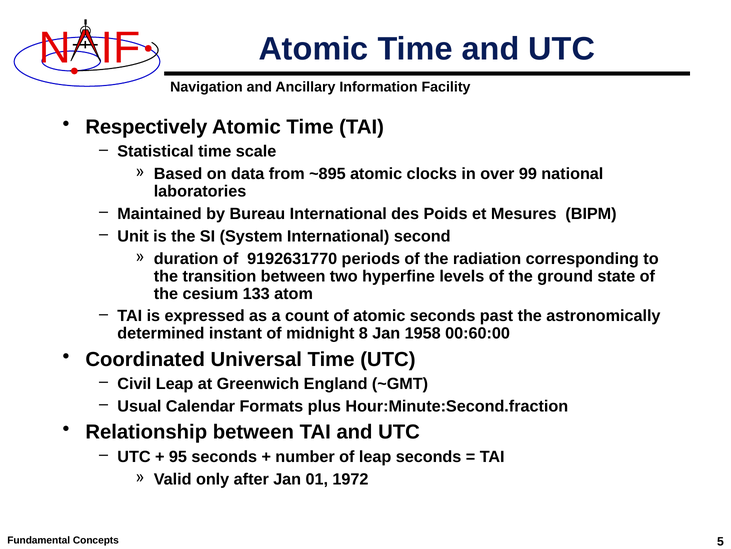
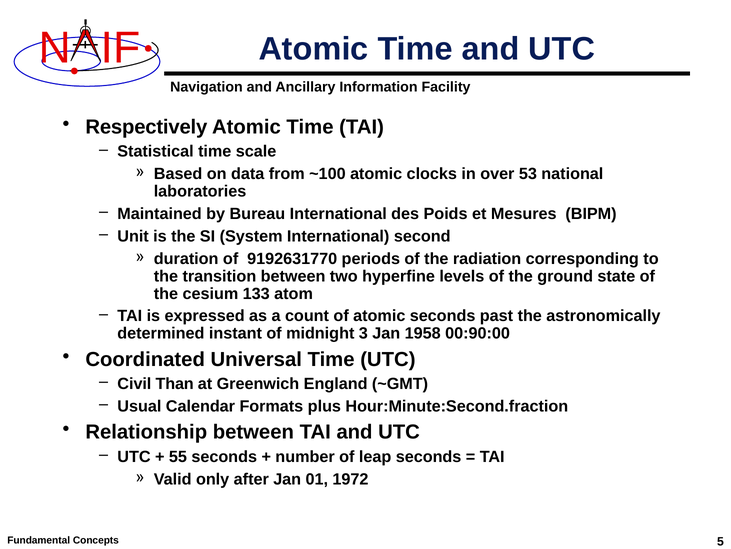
~895: ~895 -> ~100
99: 99 -> 53
8: 8 -> 3
00:60:00: 00:60:00 -> 00:90:00
Civil Leap: Leap -> Than
95: 95 -> 55
